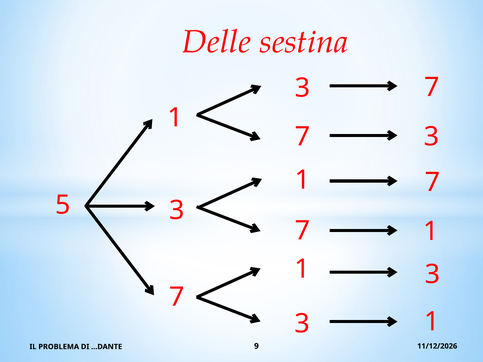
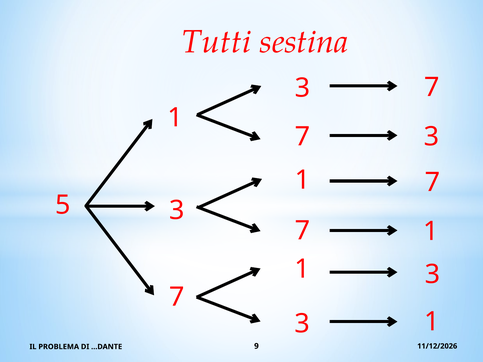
Delle: Delle -> Tutti
